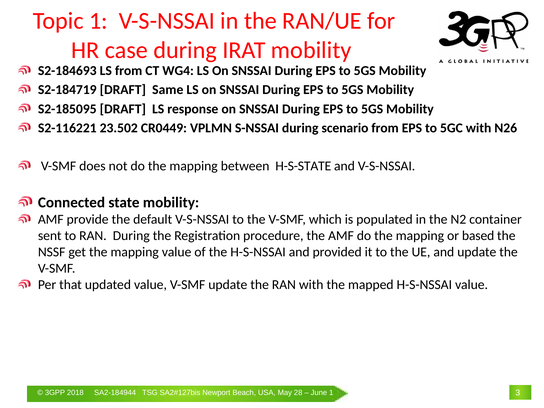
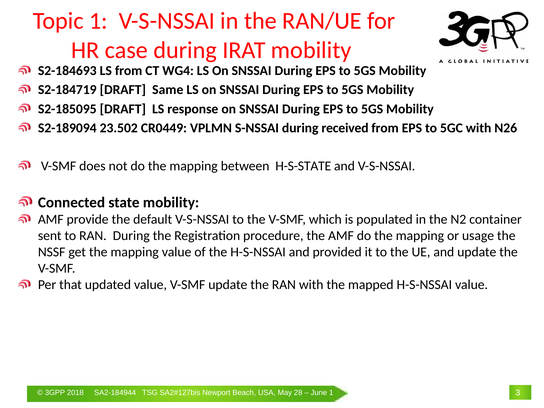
S2-116221: S2-116221 -> S2-189094
scenario: scenario -> received
based: based -> usage
